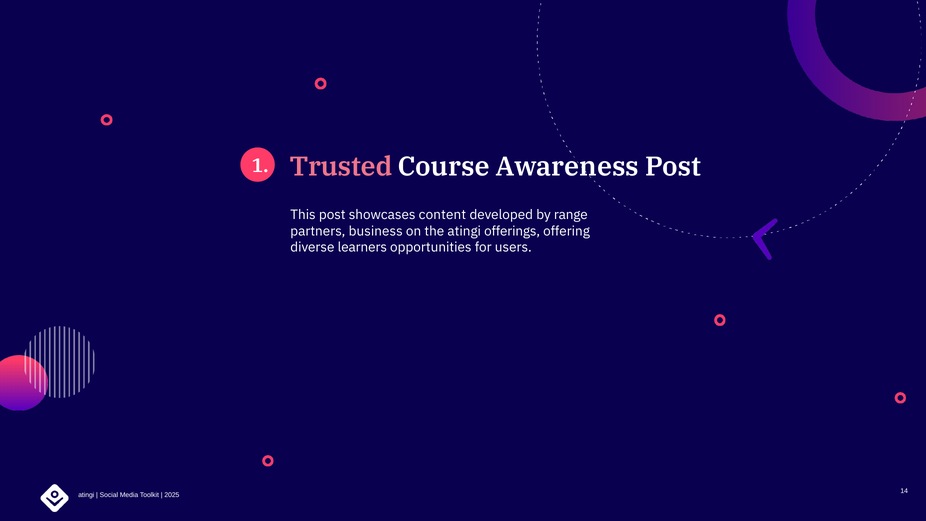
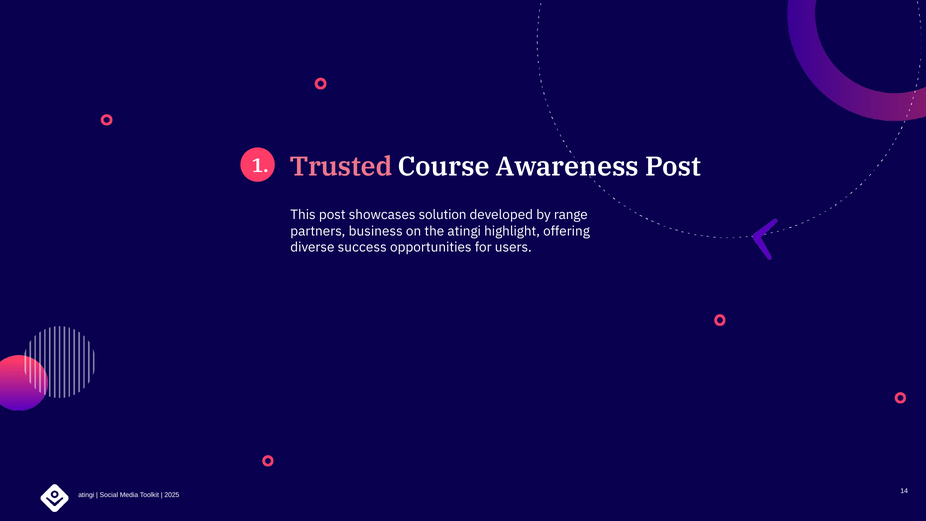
content: content -> solution
offerings: offerings -> highlight
learners: learners -> success
